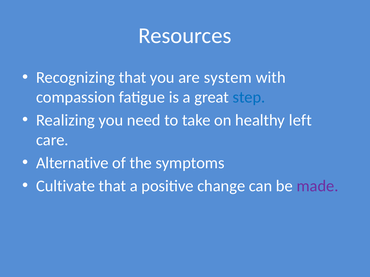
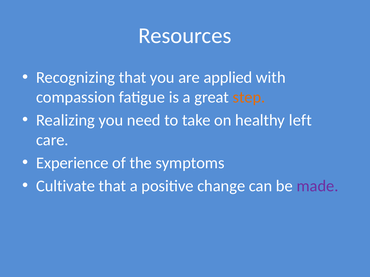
system: system -> applied
step colour: blue -> orange
Alternative: Alternative -> Experience
